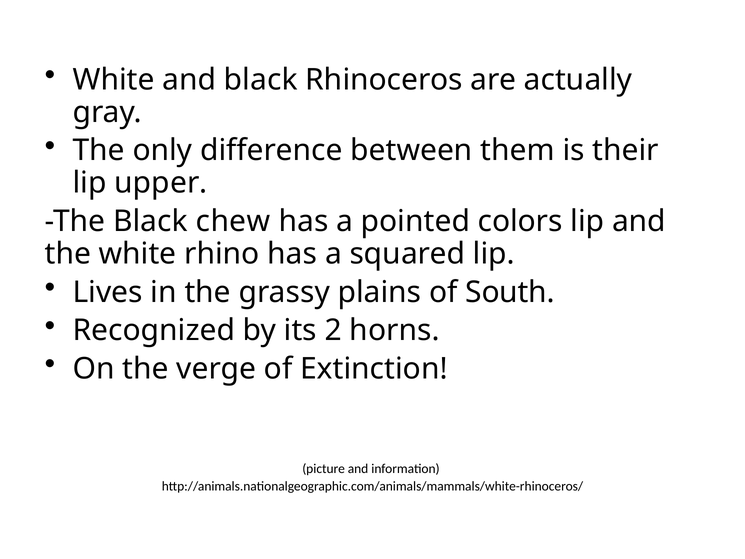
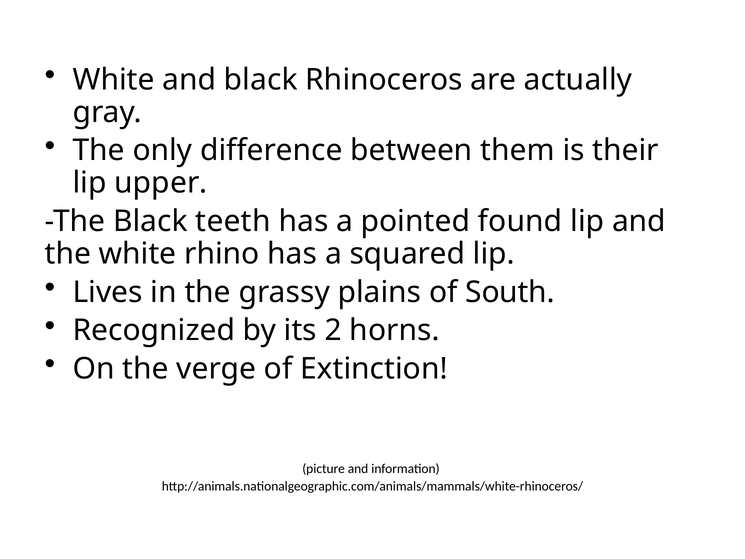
chew: chew -> teeth
colors: colors -> found
